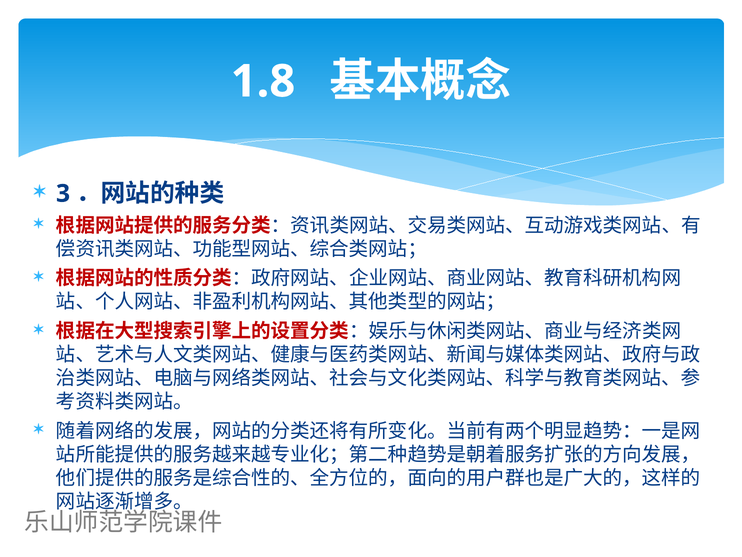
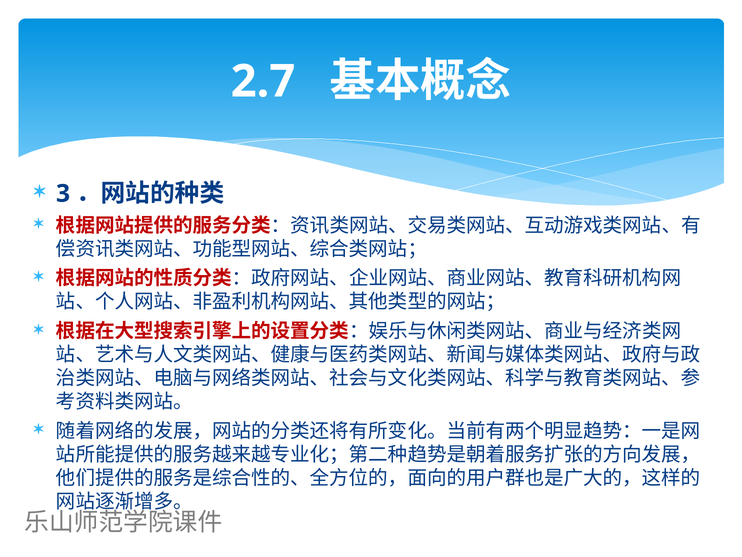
1.8: 1.8 -> 2.7
